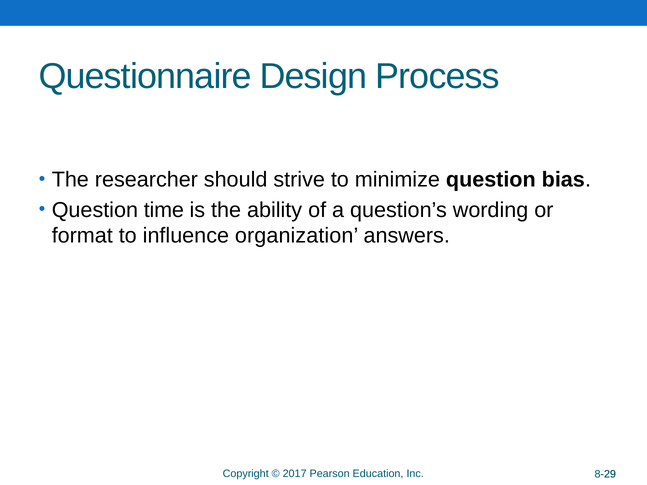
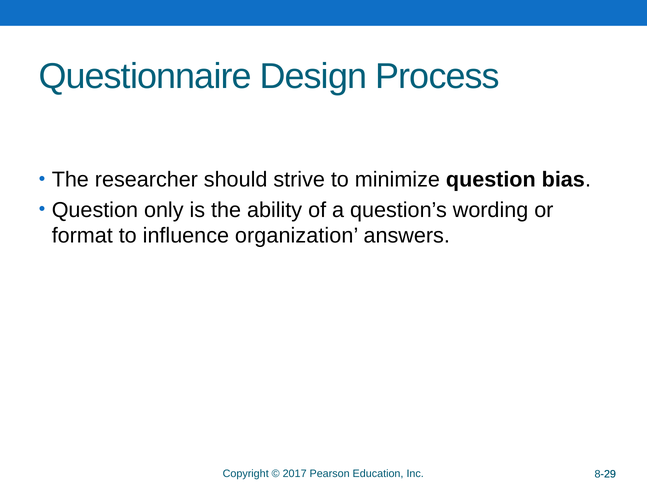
time: time -> only
